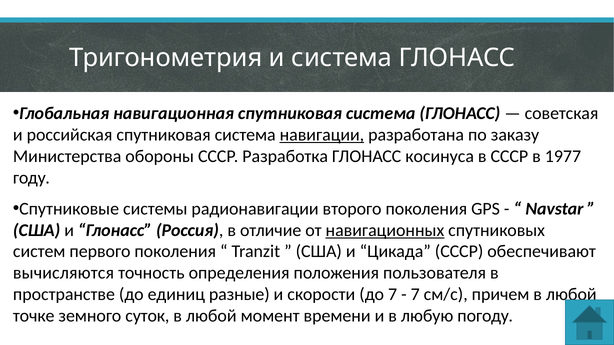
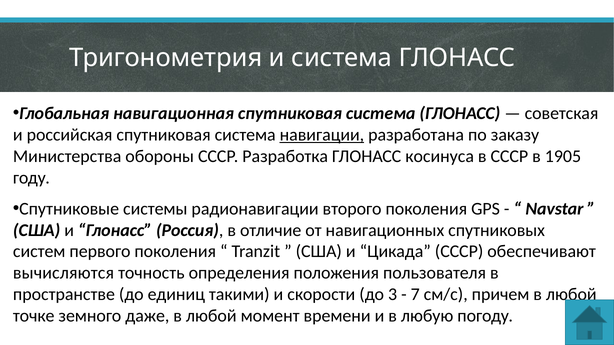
1977: 1977 -> 1905
навигационных underline: present -> none
разные: разные -> такими
до 7: 7 -> 3
суток: суток -> даже
